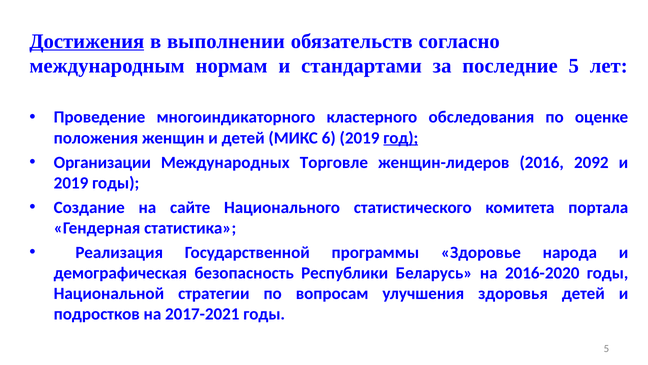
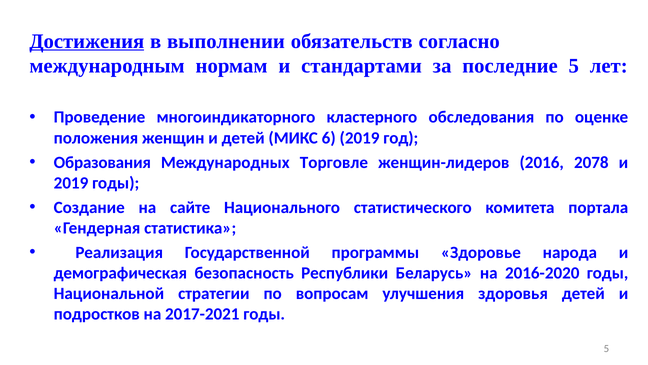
год underline: present -> none
Организации: Организации -> Образования
2092: 2092 -> 2078
